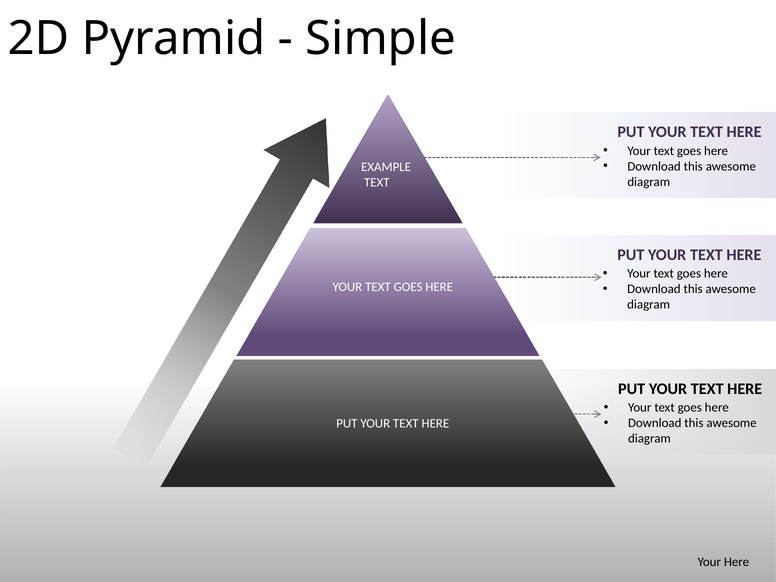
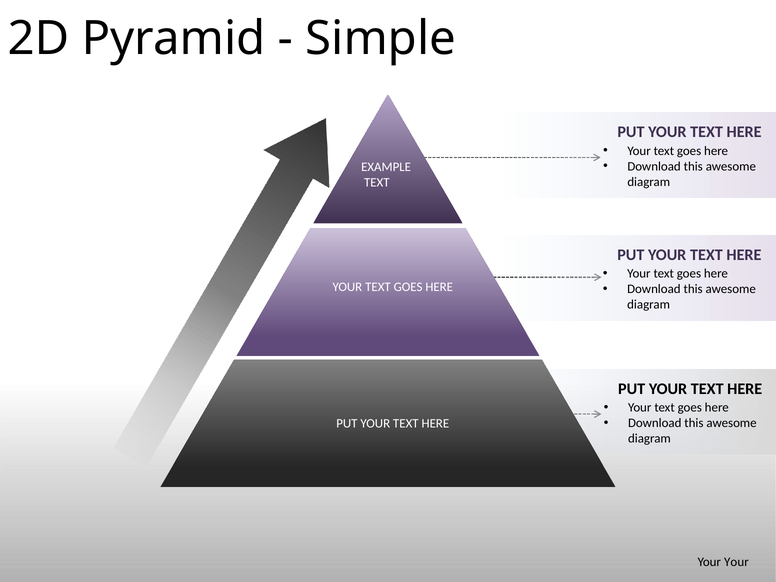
Your Here: Here -> Your
